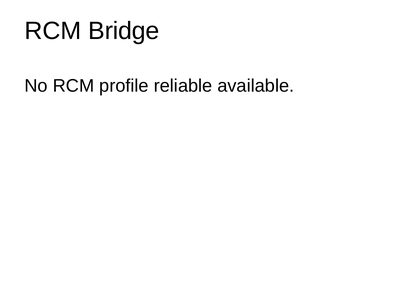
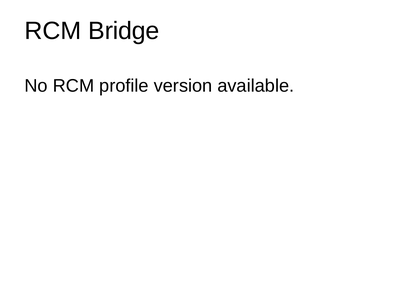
reliable: reliable -> version
